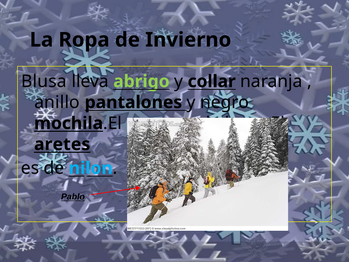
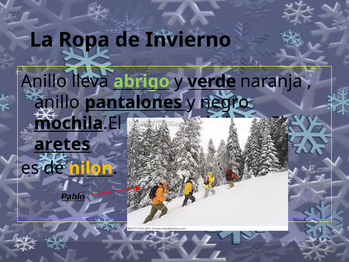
Blusa at (44, 81): Blusa -> Anillo
collar: collar -> verde
nilon colour: light blue -> yellow
